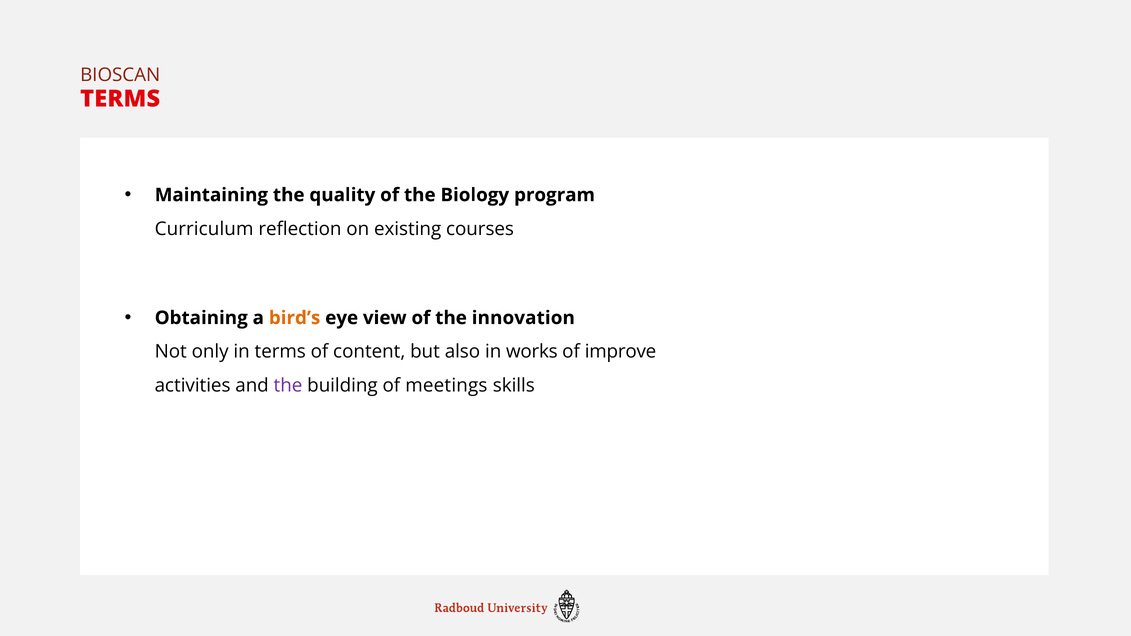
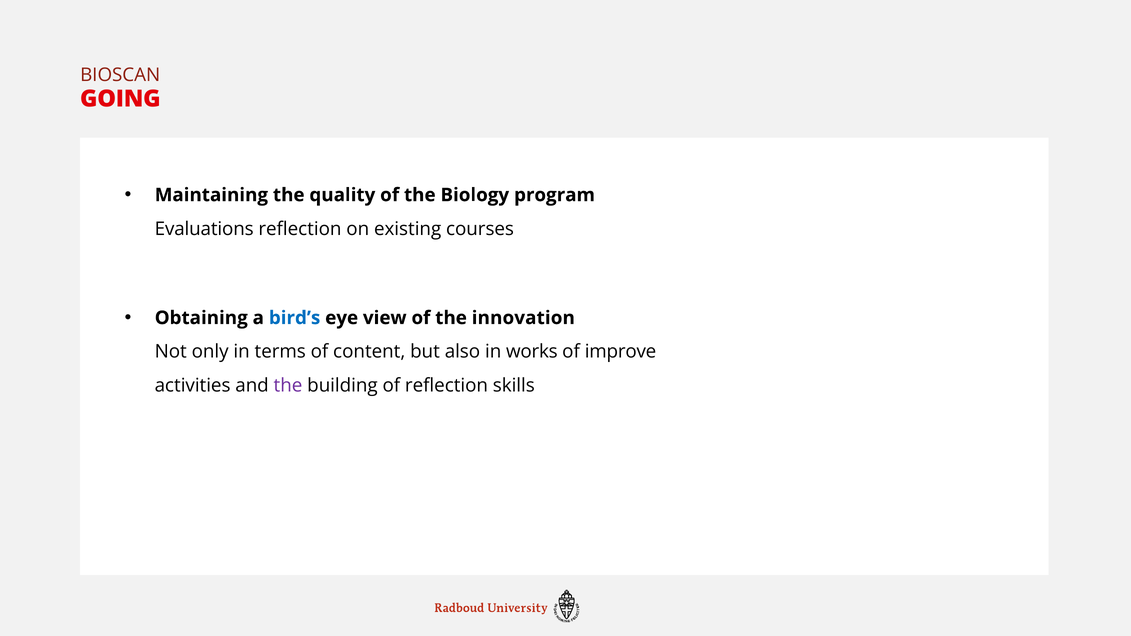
TERMS at (120, 99): TERMS -> GOING
Curriculum: Curriculum -> Evaluations
bird’s colour: orange -> blue
of meetings: meetings -> reflection
